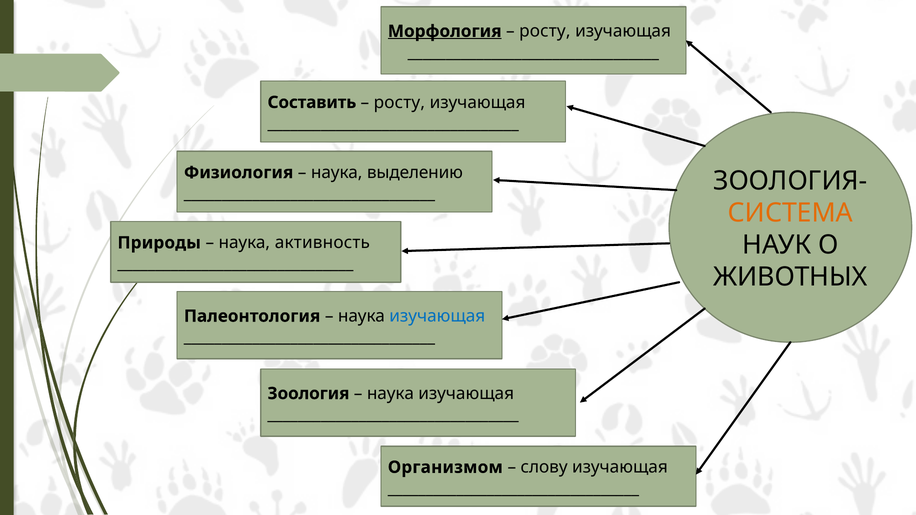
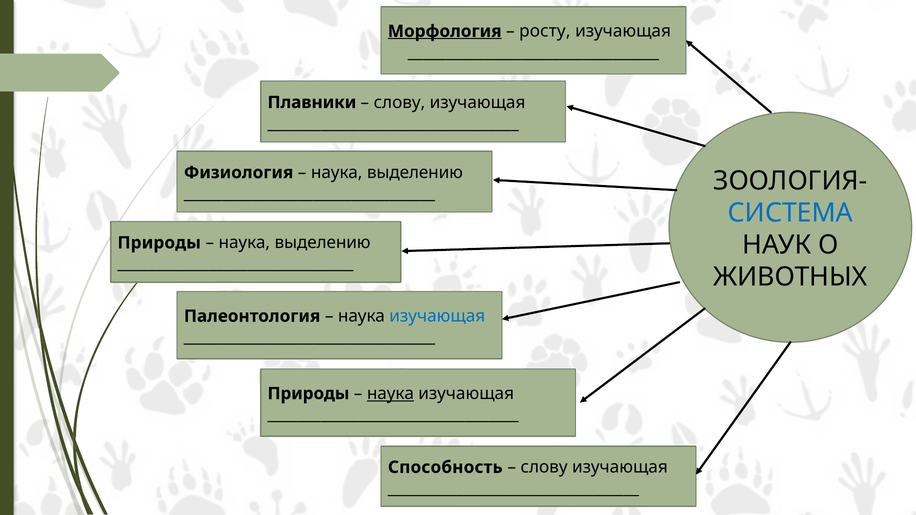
Составить: Составить -> Плавники
росту at (399, 102): росту -> слову
СИСТЕМА colour: orange -> blue
активность at (322, 243): активность -> выделению
Зоология at (308, 394): Зоология -> Природы
наука at (390, 394) underline: none -> present
Организмом: Организмом -> Способность
